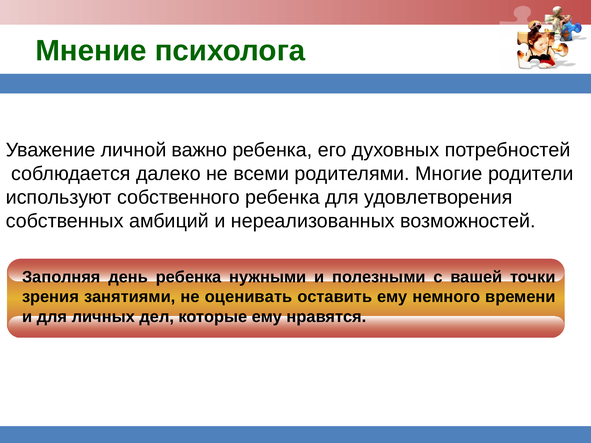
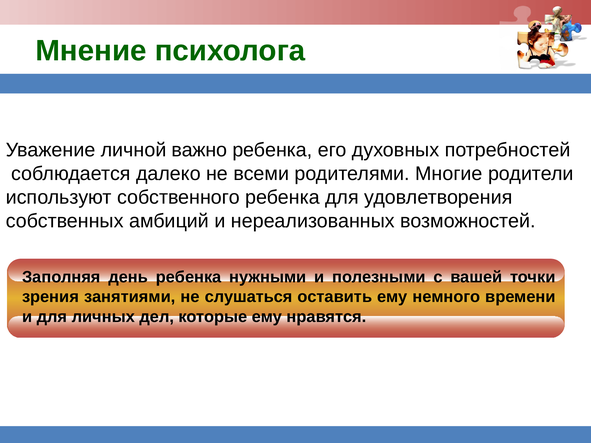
оценивать: оценивать -> слушаться
